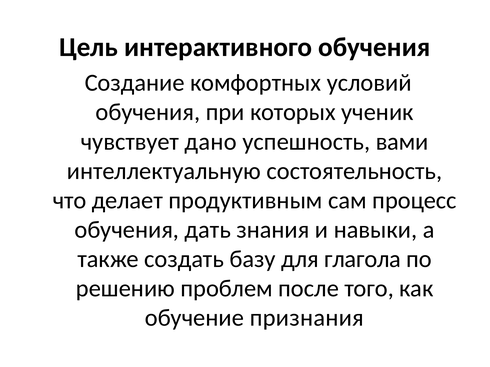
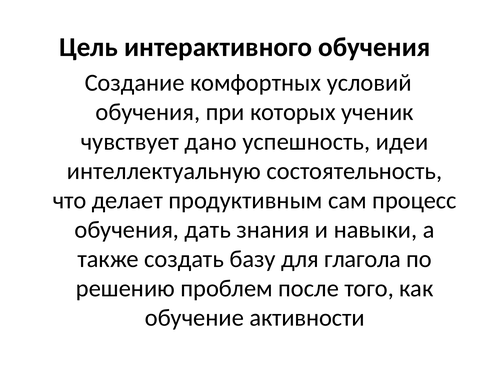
вами: вами -> идеи
признания: признания -> активности
